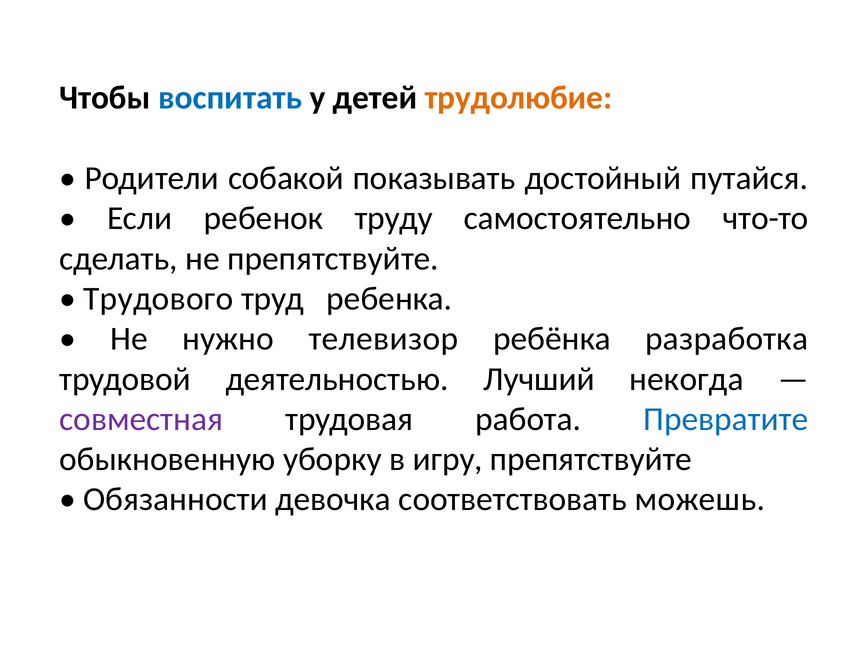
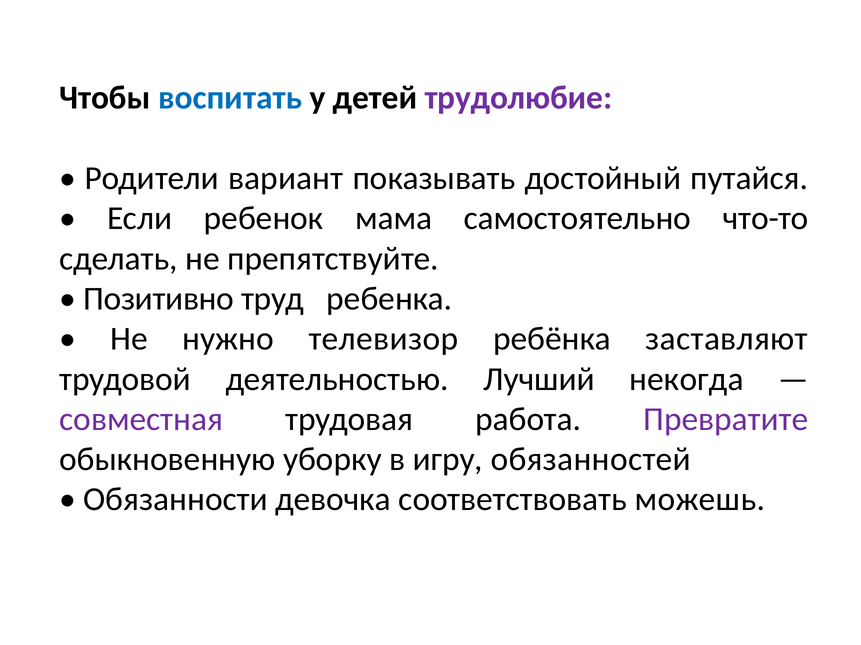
трудолюбие colour: orange -> purple
собакой: собакой -> вариант
труду: труду -> мама
Трудового: Трудового -> Позитивно
разработка: разработка -> заставляют
Превратите colour: blue -> purple
игру препятствуйте: препятствуйте -> обязанностей
